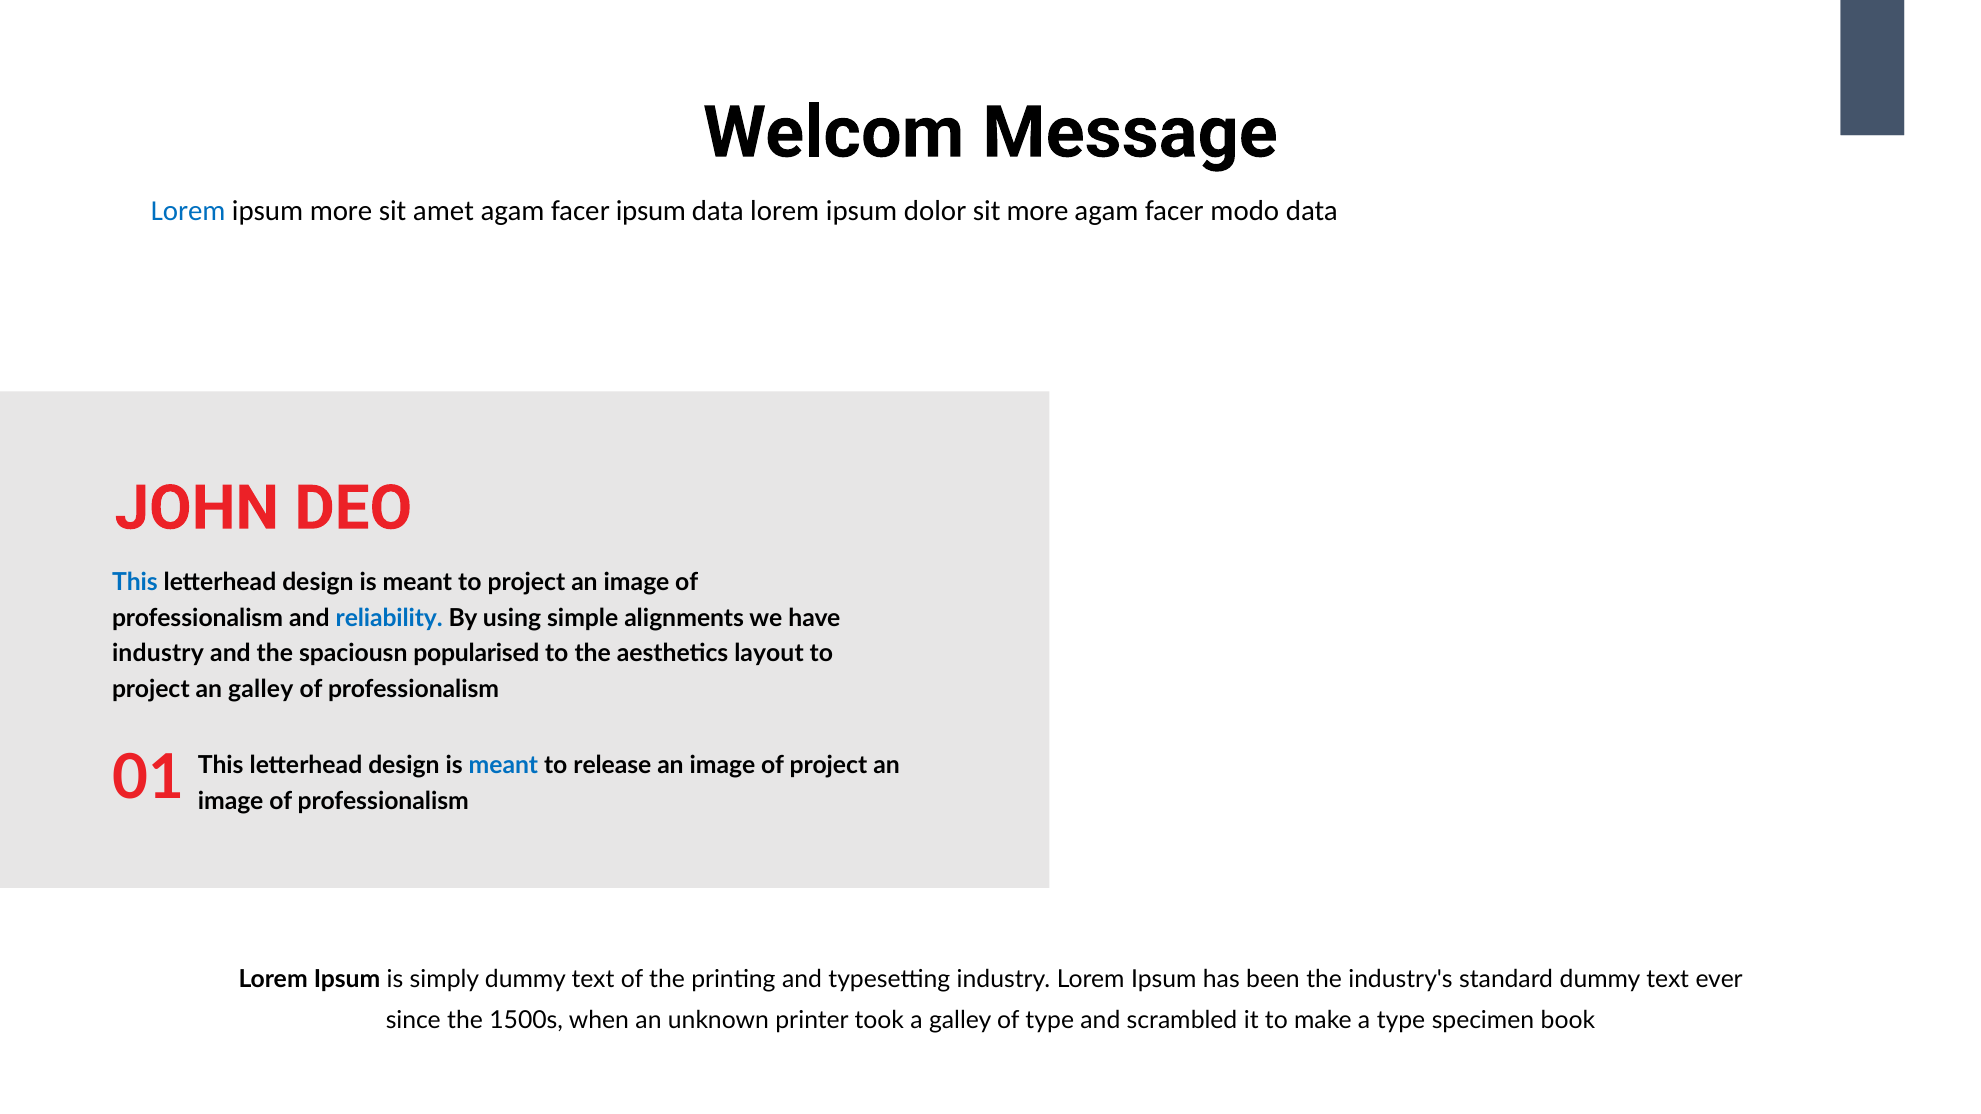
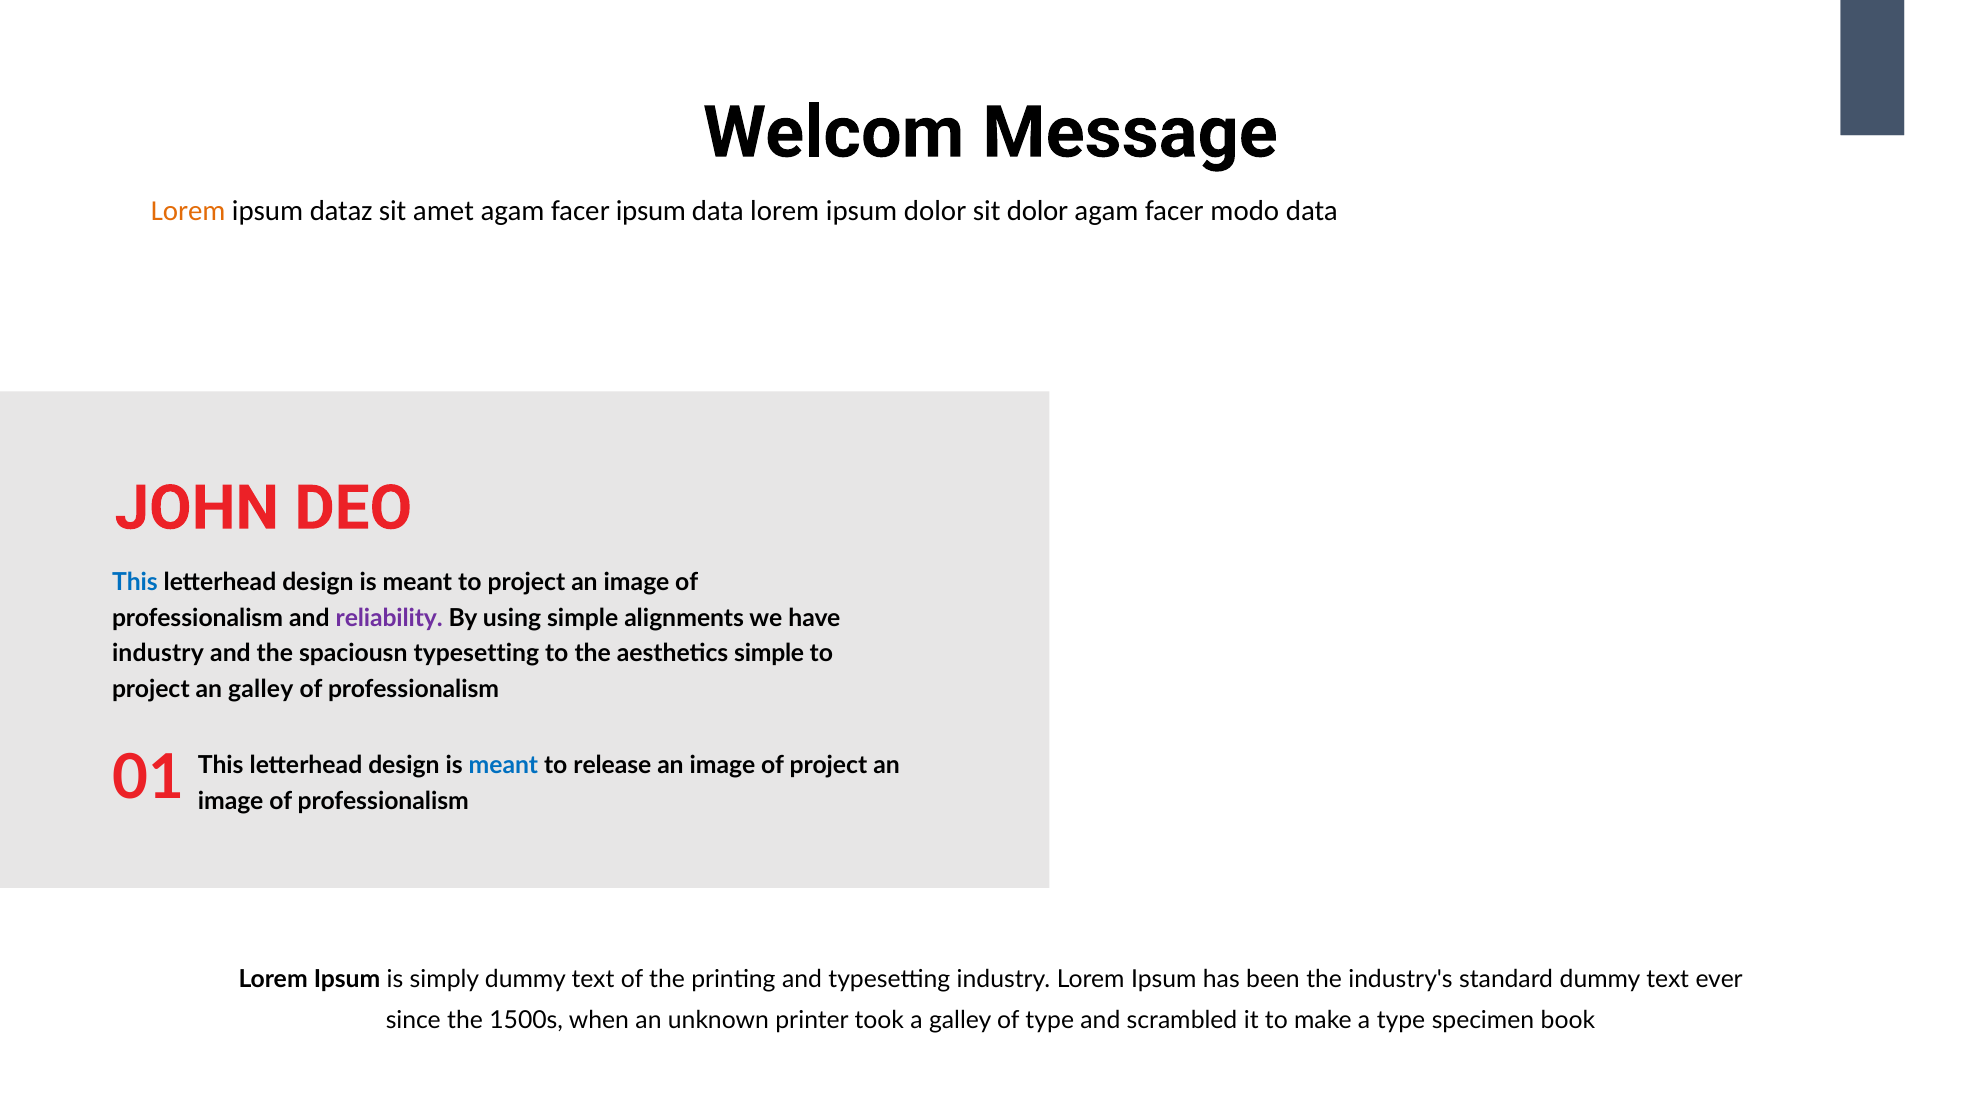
Lorem at (188, 211) colour: blue -> orange
ipsum more: more -> dataz
sit more: more -> dolor
reliability colour: blue -> purple
spaciousn popularised: popularised -> typesetting
aesthetics layout: layout -> simple
